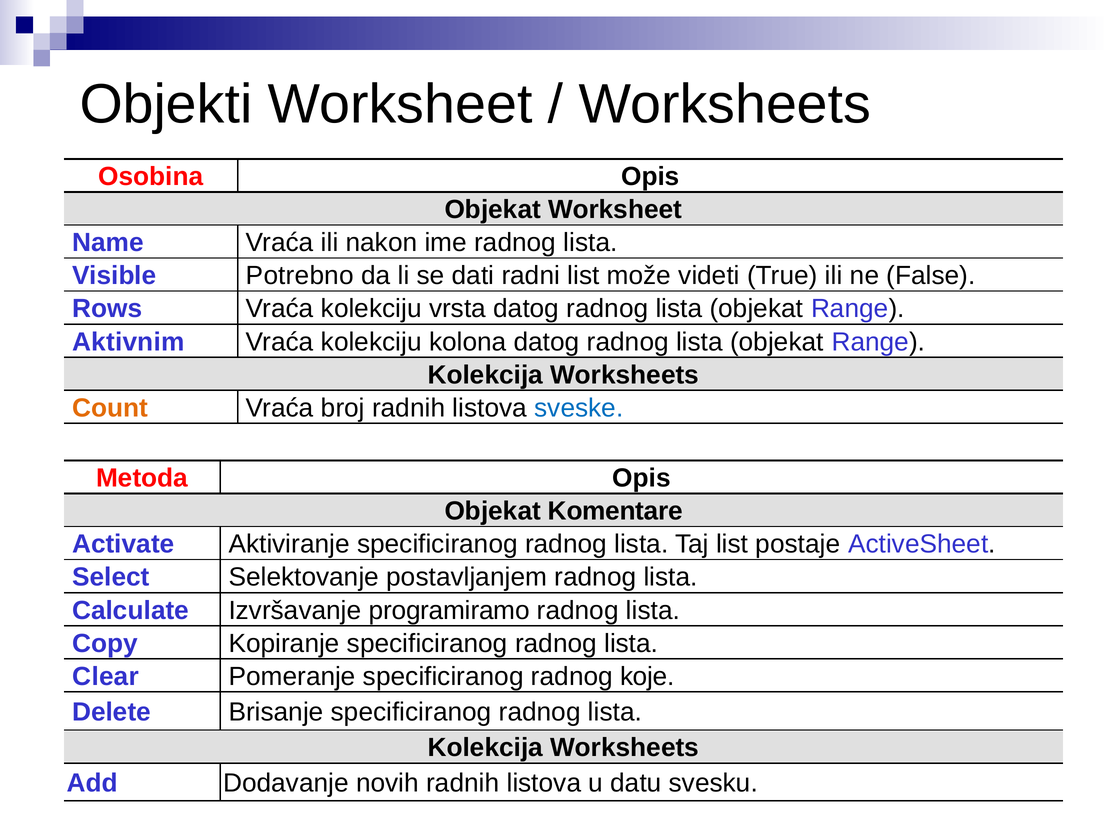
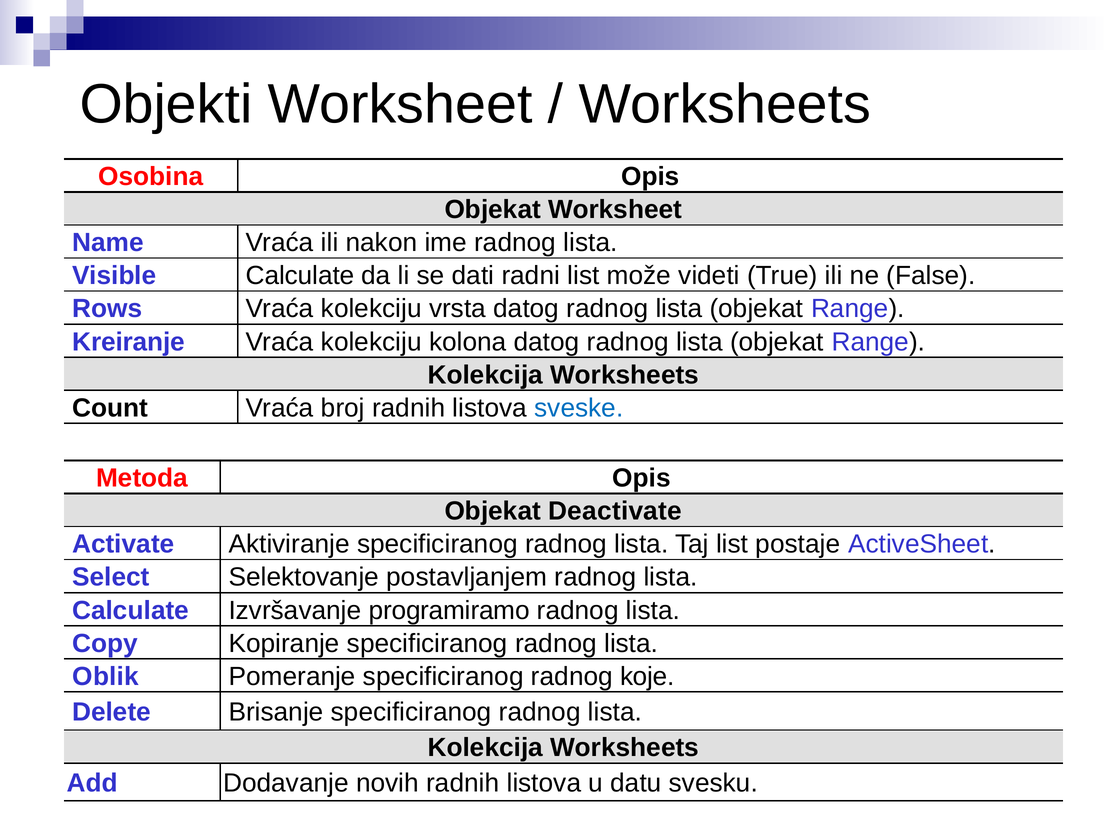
Visible Potrebno: Potrebno -> Calculate
Aktivnim: Aktivnim -> Kreiranje
Count colour: orange -> black
Komentare: Komentare -> Deactivate
Clear: Clear -> Oblik
